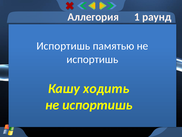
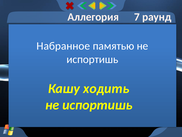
1: 1 -> 7
Испортишь at (63, 46): Испортишь -> Набранное
